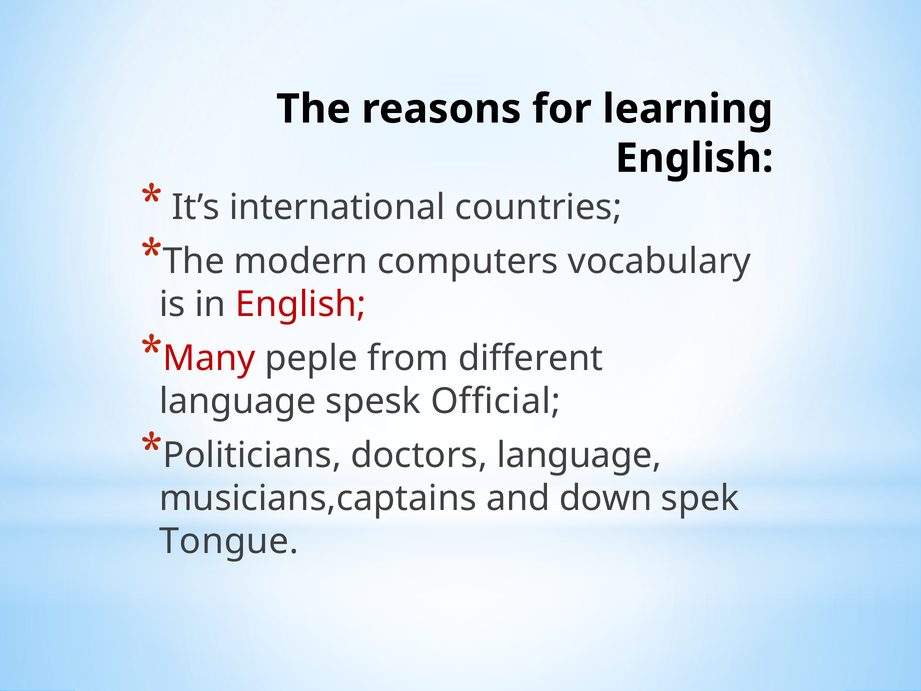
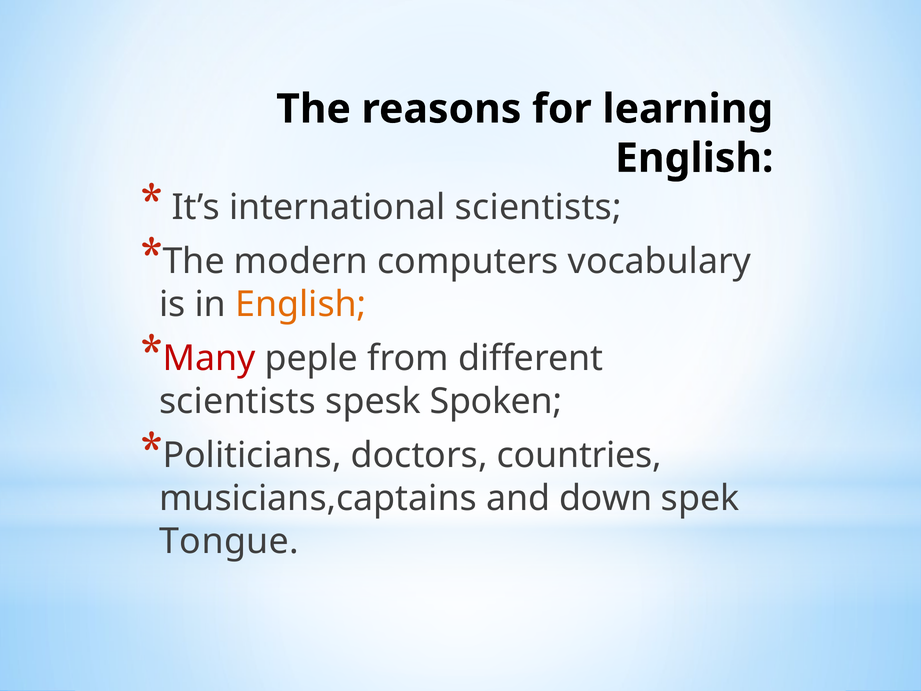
international countries: countries -> scientists
English at (301, 304) colour: red -> orange
language at (238, 401): language -> scientists
Official: Official -> Spoken
doctors language: language -> countries
